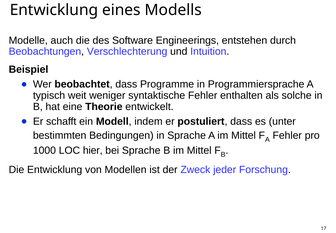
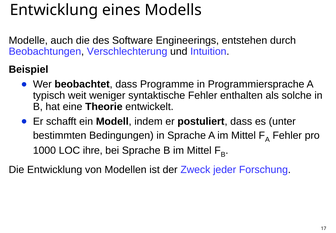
hier: hier -> ihre
